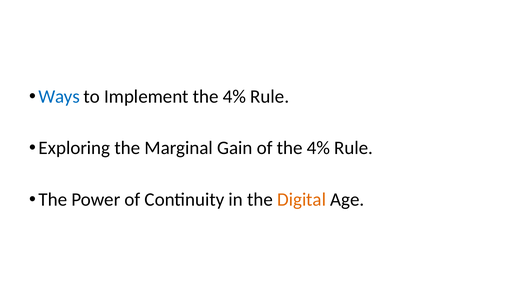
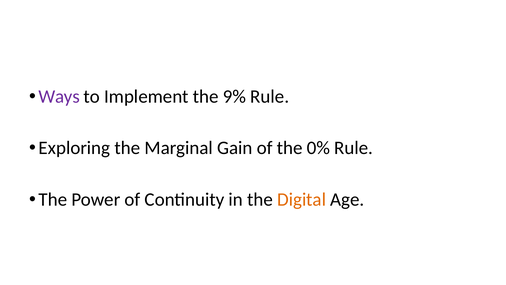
Ways colour: blue -> purple
Implement the 4%: 4% -> 9%
of the 4%: 4% -> 0%
